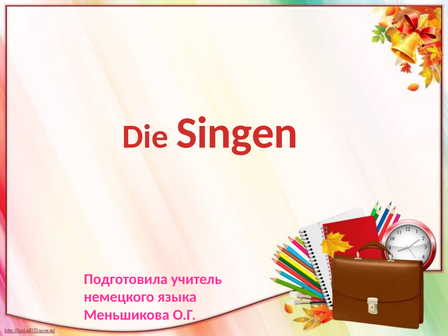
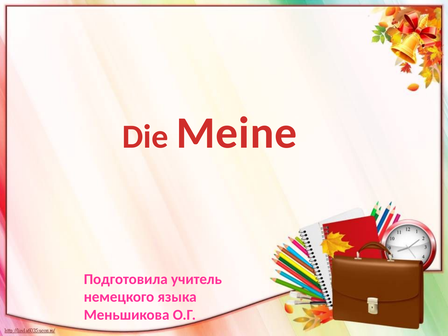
Singen: Singen -> Meine
